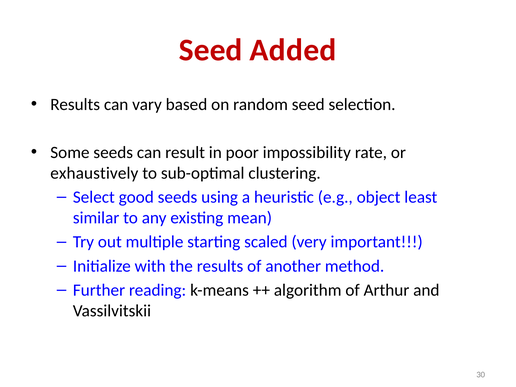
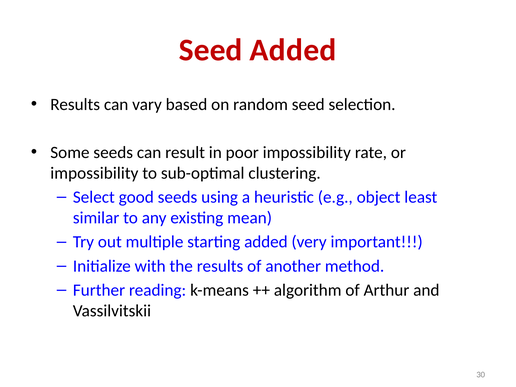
exhaustively at (94, 173): exhaustively -> impossibility
starting scaled: scaled -> added
